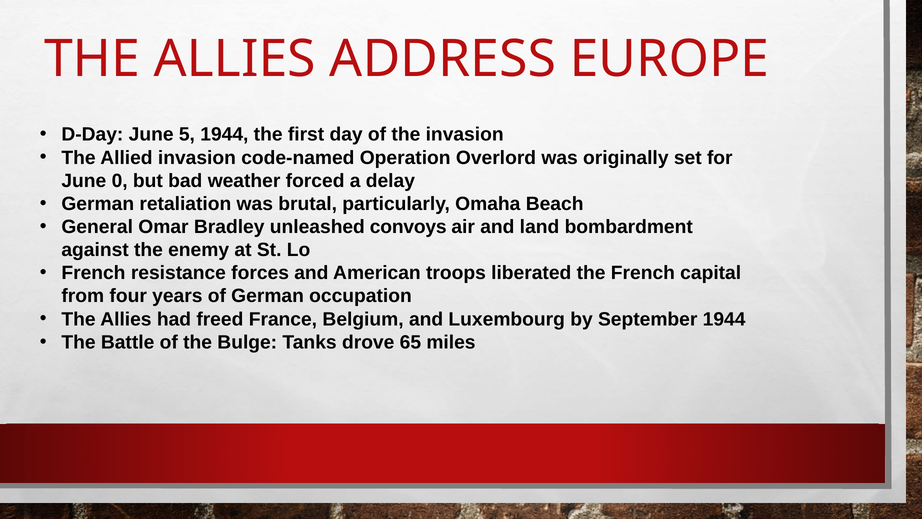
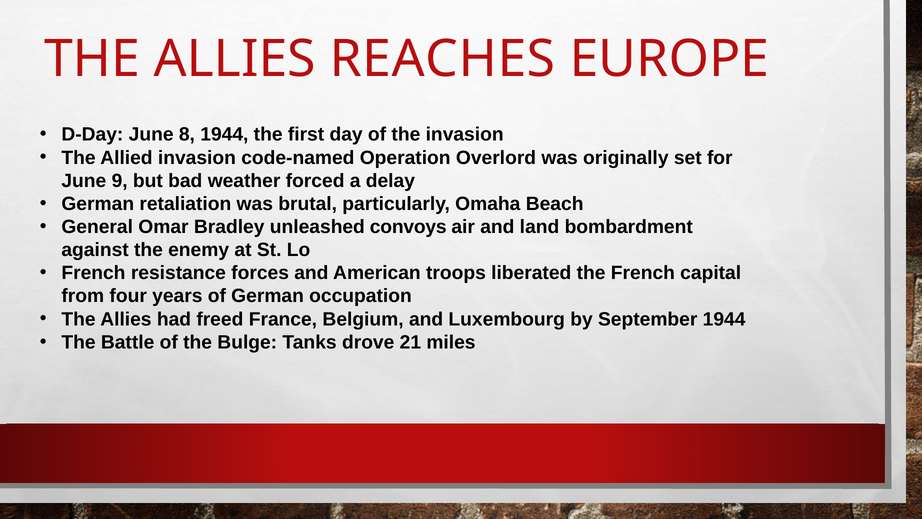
ADDRESS: ADDRESS -> REACHES
5: 5 -> 8
0: 0 -> 9
65: 65 -> 21
